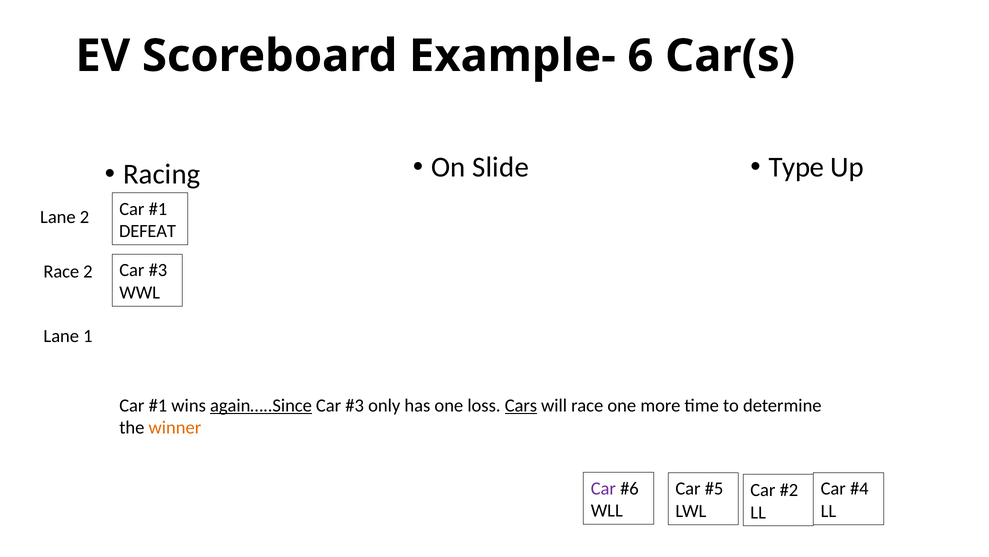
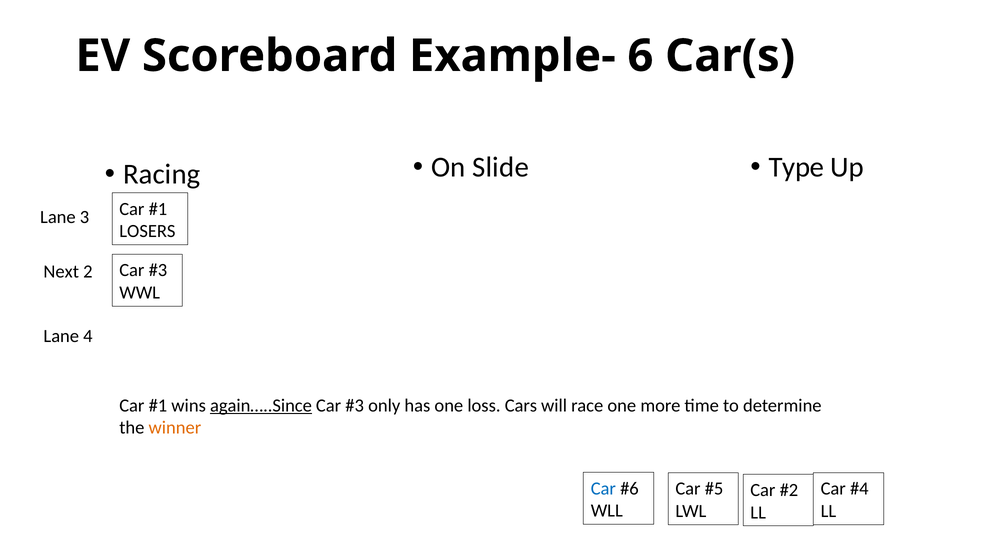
Lane 2: 2 -> 3
DEFEAT: DEFEAT -> LOSERS
Race at (61, 271): Race -> Next
1: 1 -> 4
Cars underline: present -> none
Car at (603, 488) colour: purple -> blue
